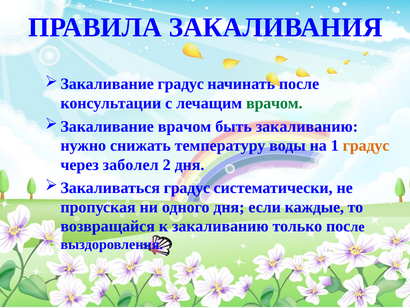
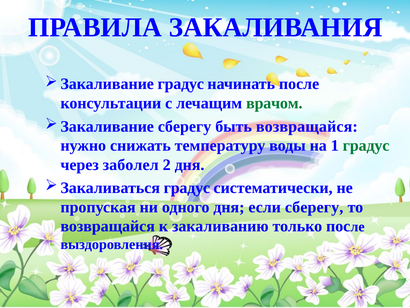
врачом at (185, 126): врачом -> сберегу
быть закаливанию: закаливанию -> возвращайся
градус at (366, 145) colour: orange -> green
если каждые: каждые -> сберегу
